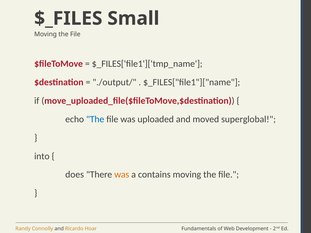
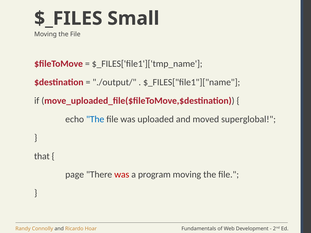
into: into -> that
does: does -> page
was at (122, 175) colour: orange -> red
contains: contains -> program
